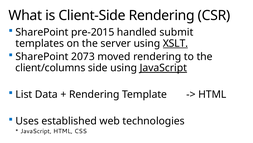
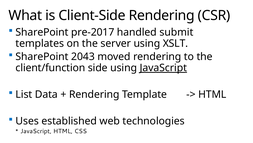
pre-2015: pre-2015 -> pre-2017
XSLT underline: present -> none
2073: 2073 -> 2043
client/columns: client/columns -> client/function
